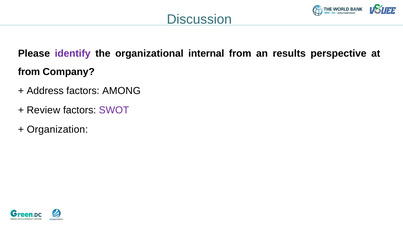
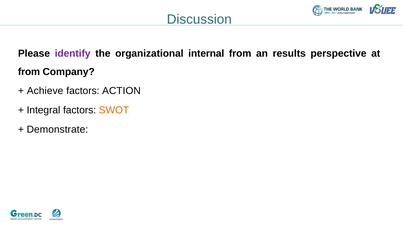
Address: Address -> Achieve
AMONG: AMONG -> ACTION
Review: Review -> Integral
SWOT colour: purple -> orange
Organization: Organization -> Demonstrate
